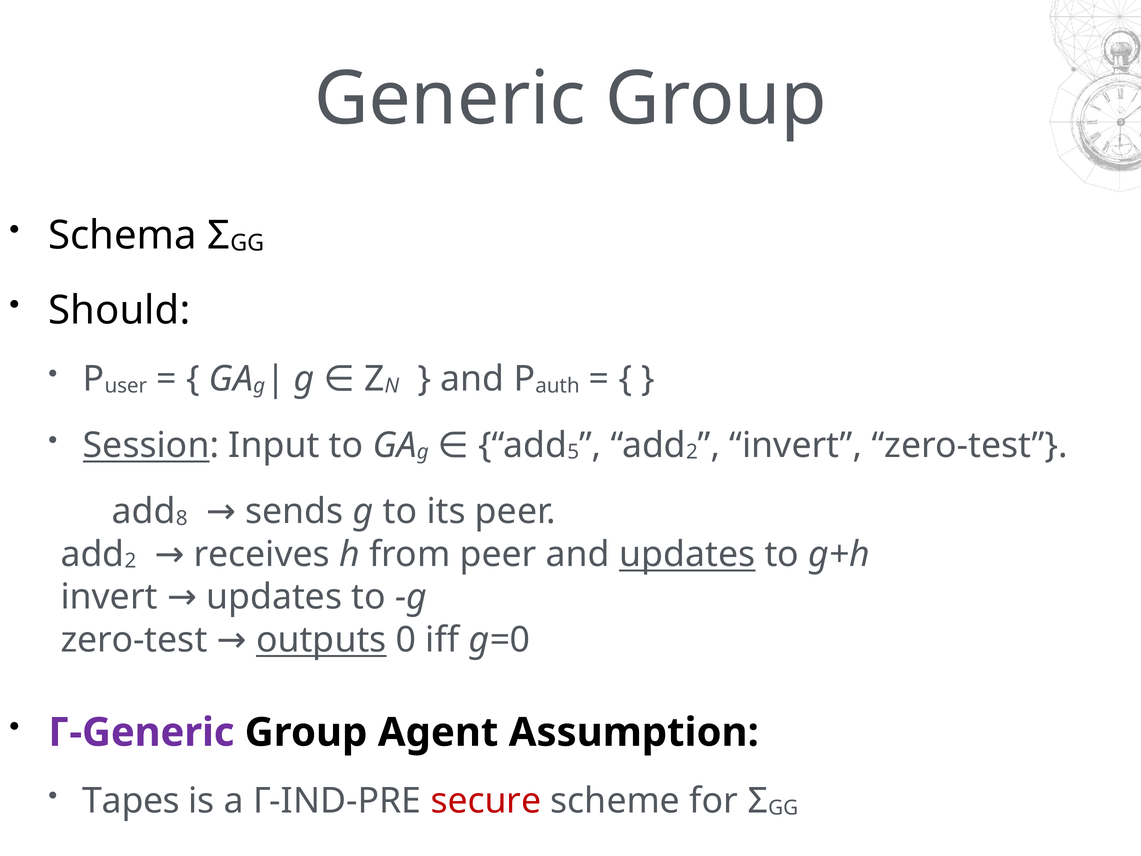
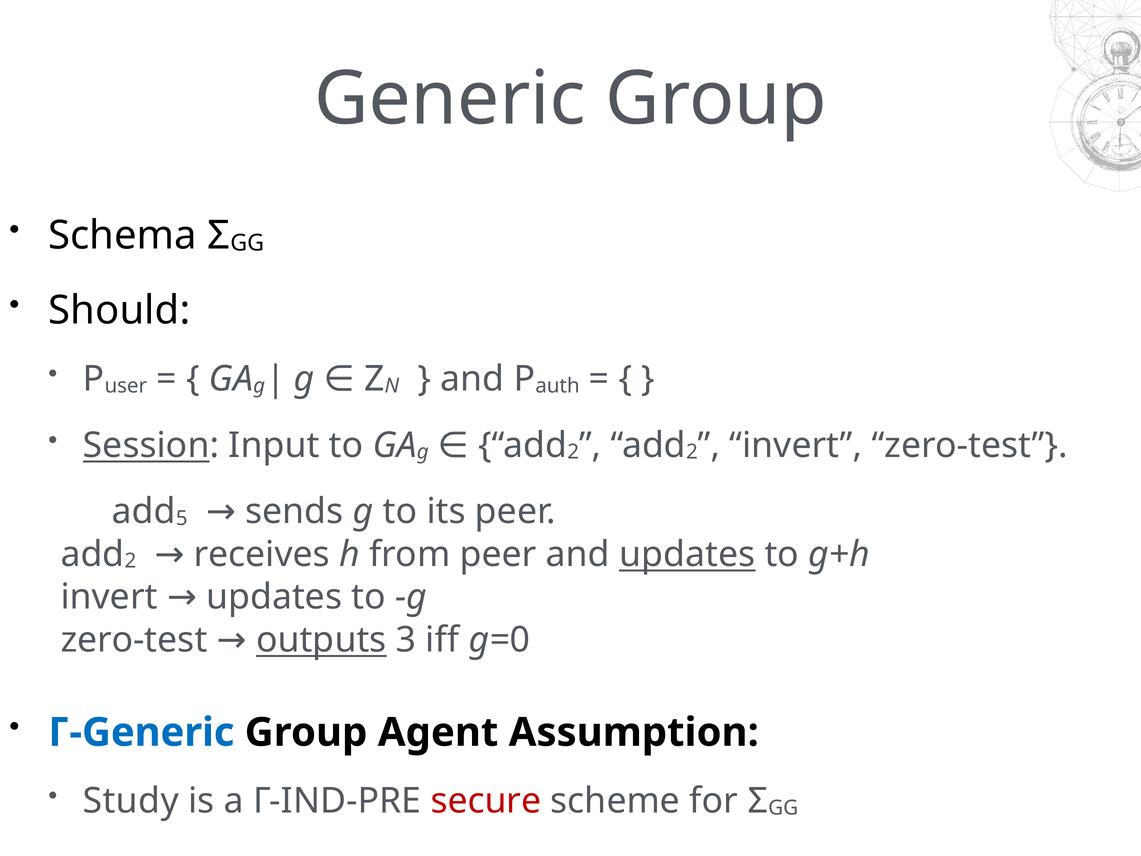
5 at (573, 452): 5 -> 2
8: 8 -> 5
0: 0 -> 3
Γ-Generic colour: purple -> blue
Tapes: Tapes -> Study
